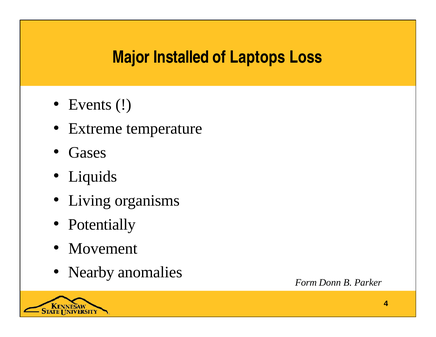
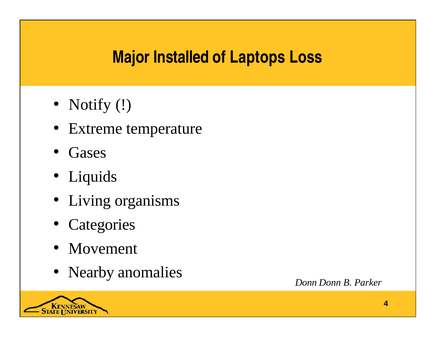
Events: Events -> Notify
Potentially: Potentially -> Categories
Form at (306, 282): Form -> Donn
